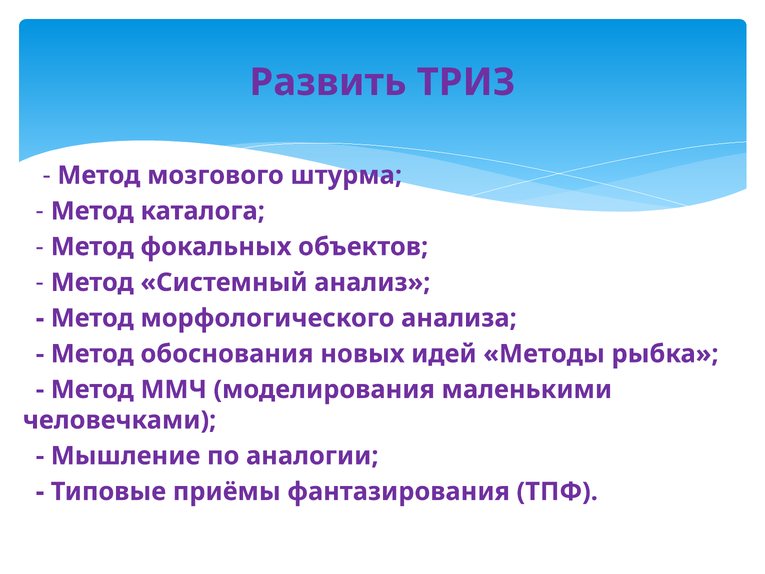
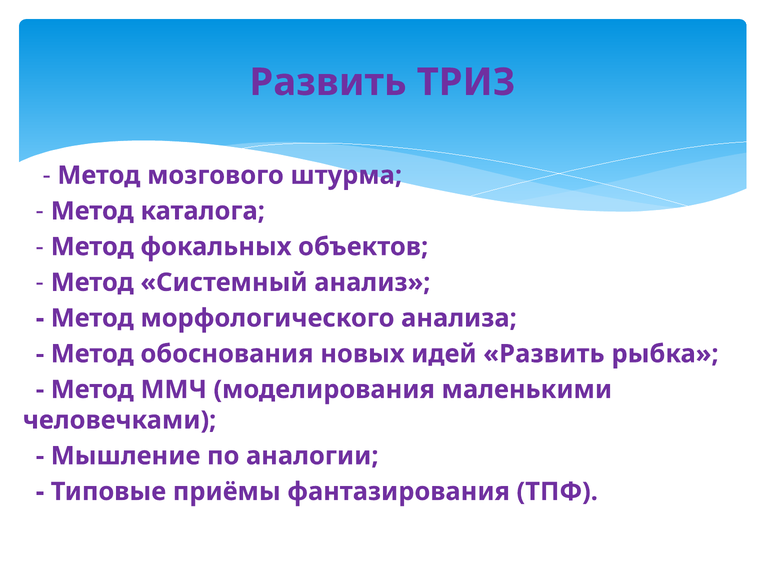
идей Методы: Методы -> Развить
